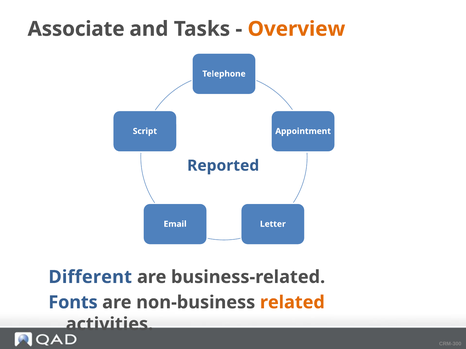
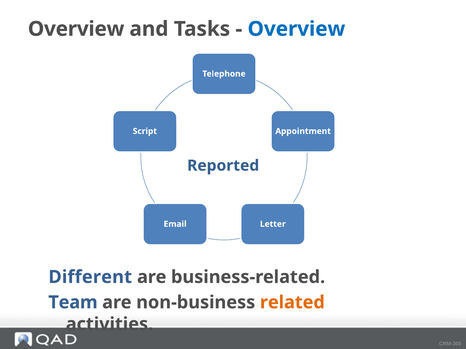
Associate at (76, 29): Associate -> Overview
Overview at (296, 29) colour: orange -> blue
Fonts: Fonts -> Team
